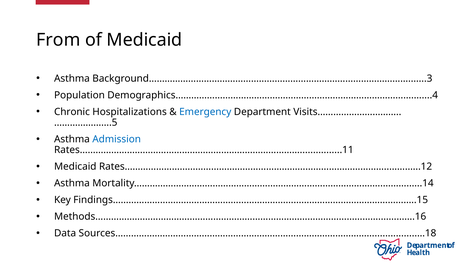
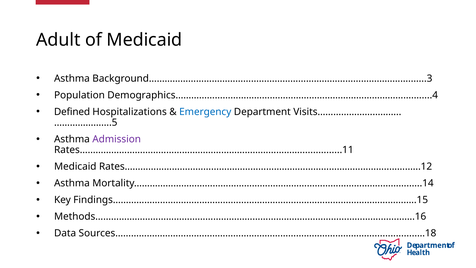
From: From -> Adult
Chronic: Chronic -> Defined
Admission colour: blue -> purple
